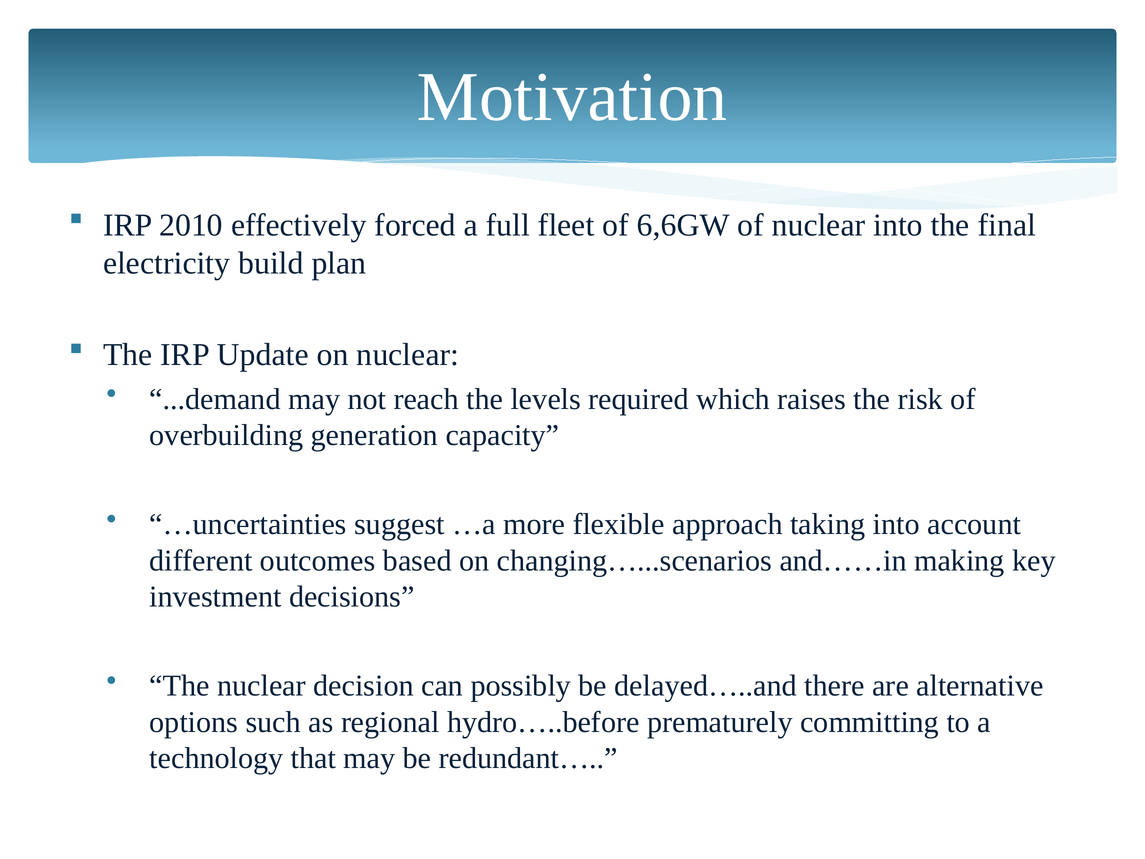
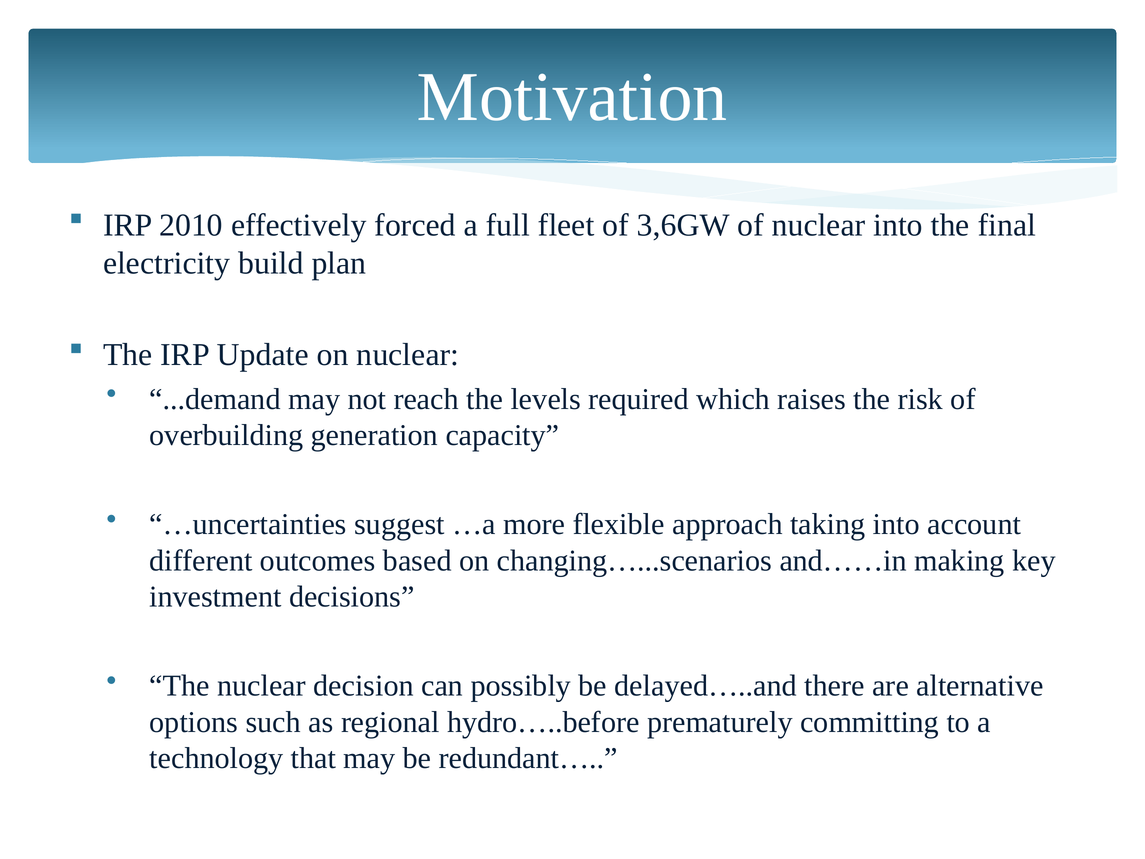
6,6GW: 6,6GW -> 3,6GW
